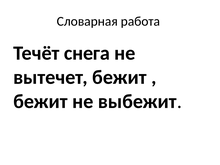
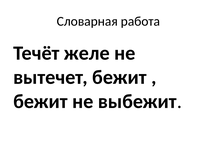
снега: снега -> желе
